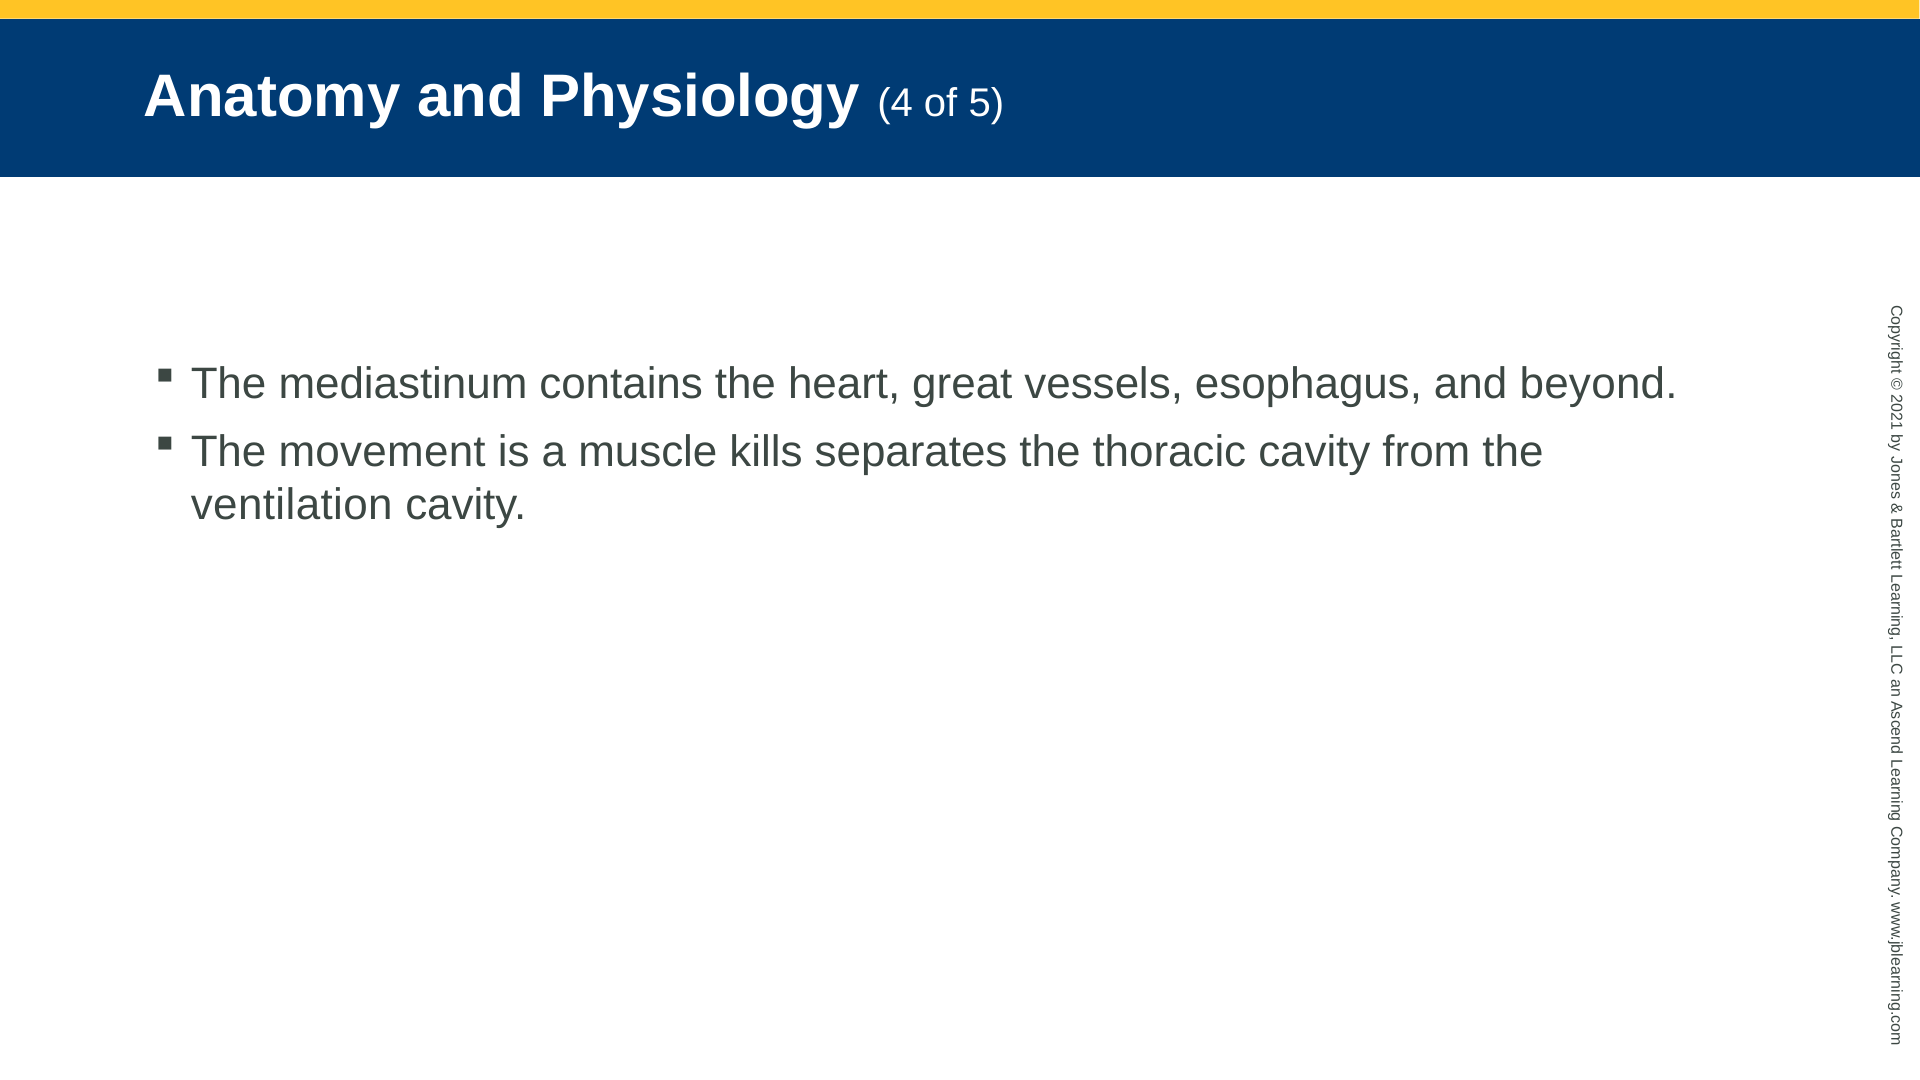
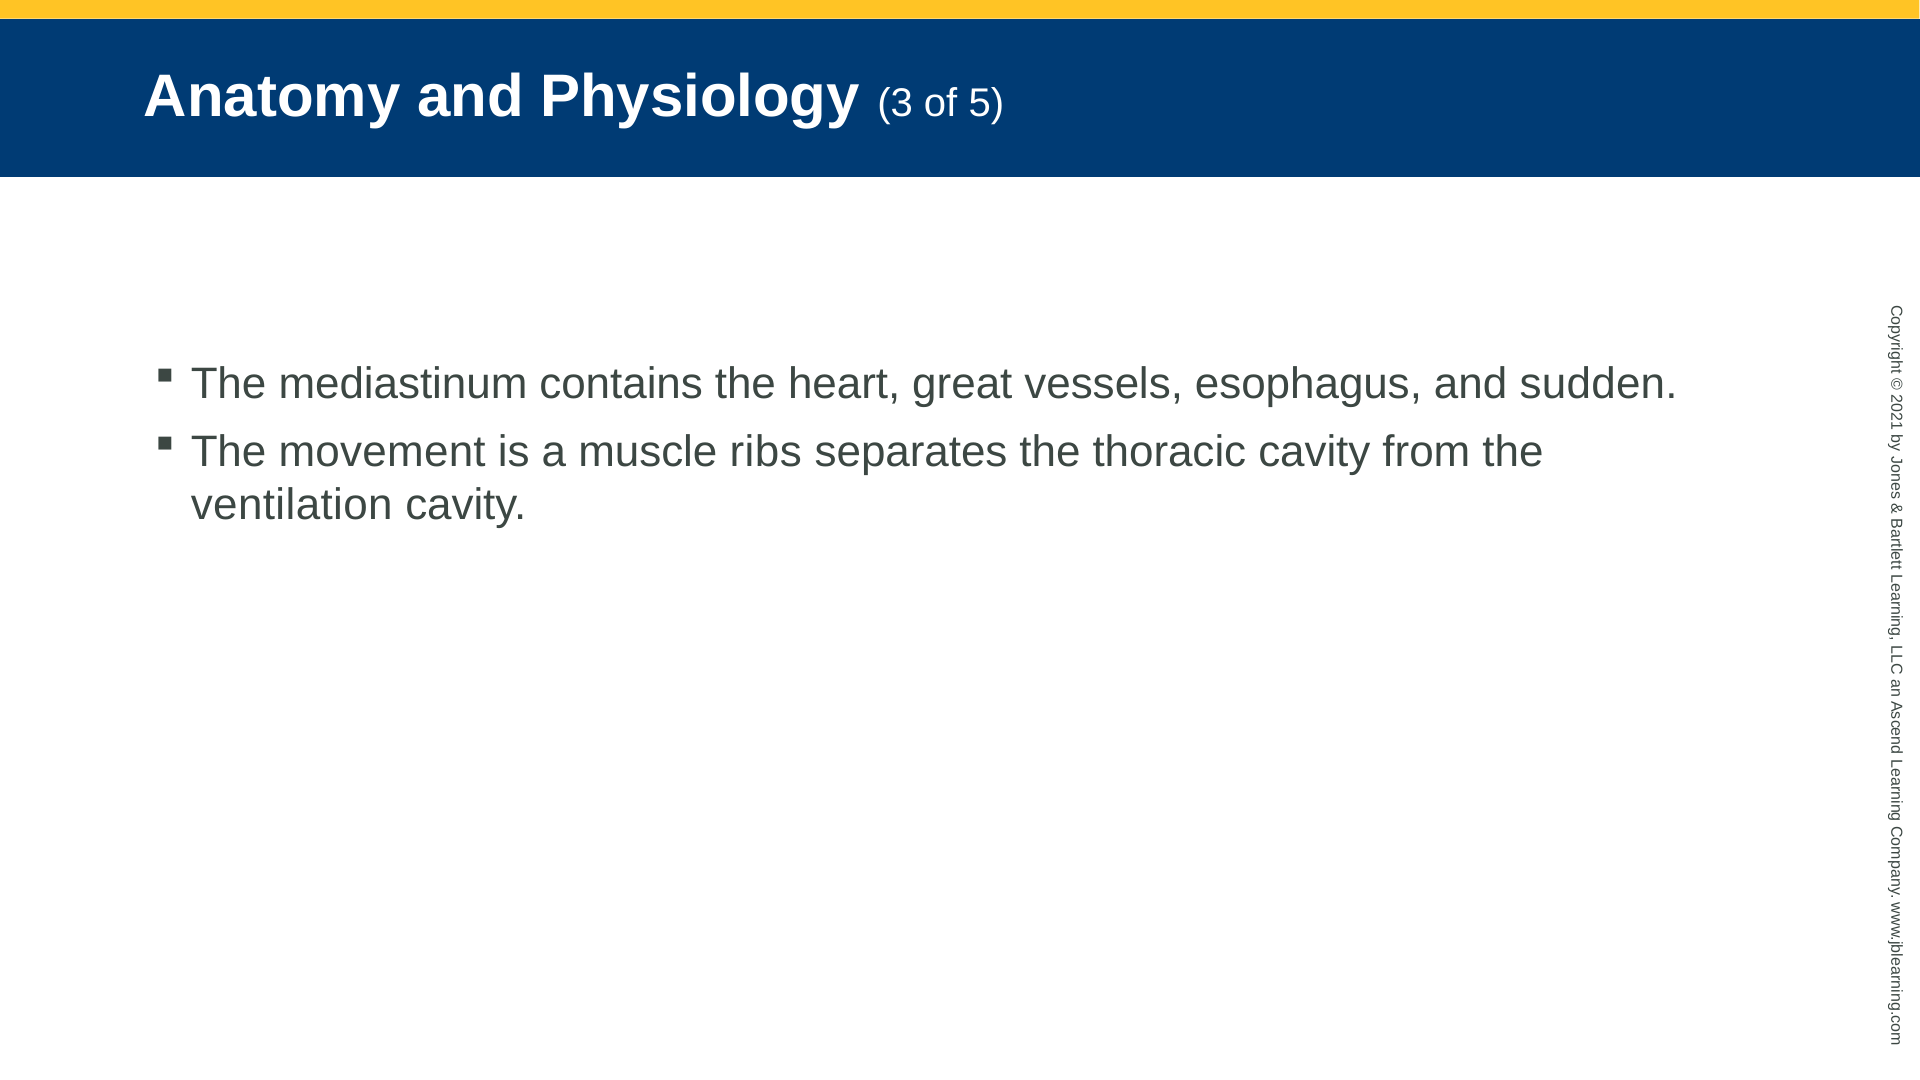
4: 4 -> 3
beyond: beyond -> sudden
kills: kills -> ribs
